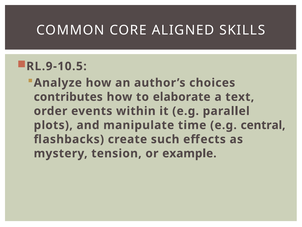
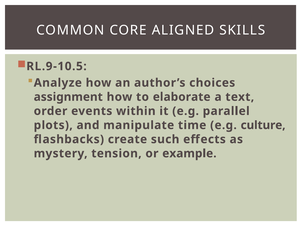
contributes: contributes -> assignment
central: central -> culture
